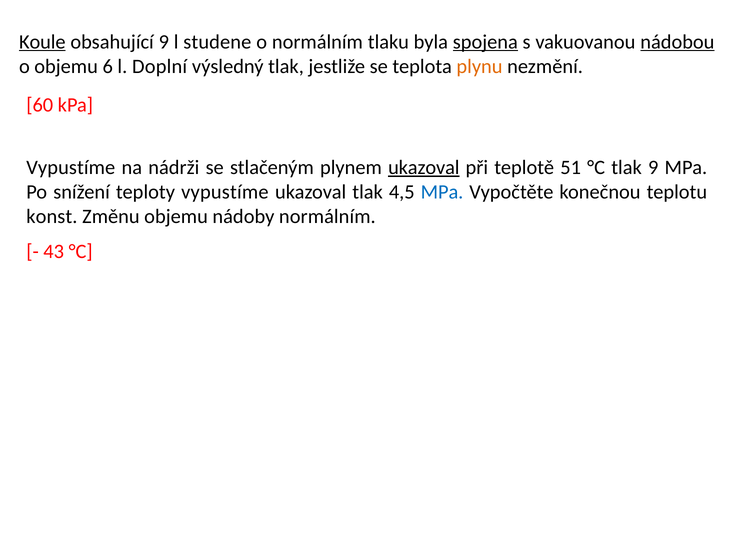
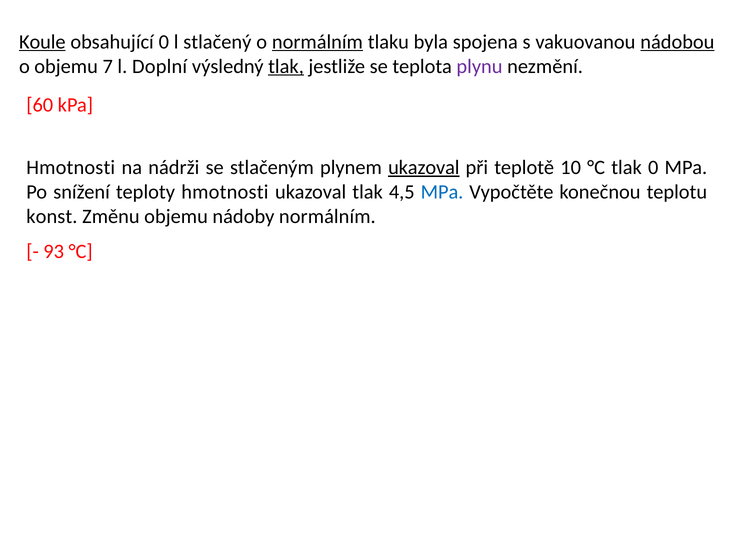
obsahující 9: 9 -> 0
studene: studene -> stlačený
normálním at (317, 42) underline: none -> present
spojena underline: present -> none
6: 6 -> 7
tlak at (286, 66) underline: none -> present
plynu colour: orange -> purple
Vypustíme at (71, 167): Vypustíme -> Hmotnosti
51: 51 -> 10
tlak 9: 9 -> 0
teploty vypustíme: vypustíme -> hmotnosti
43: 43 -> 93
